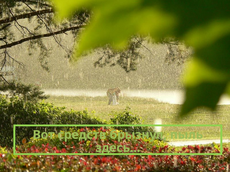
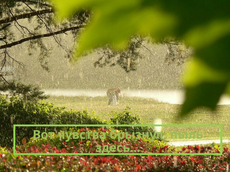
средств: средств -> чувства
